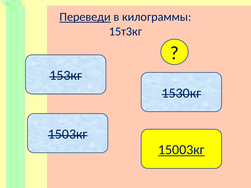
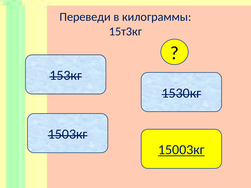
Переведи underline: present -> none
